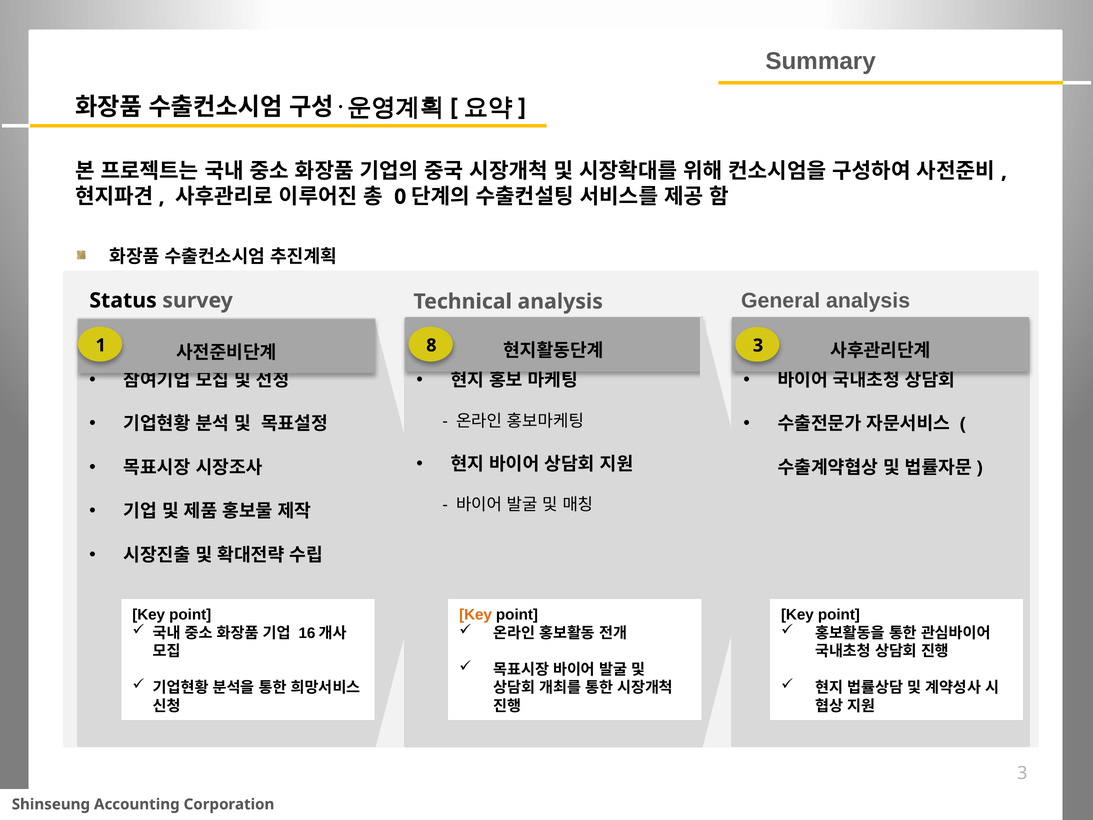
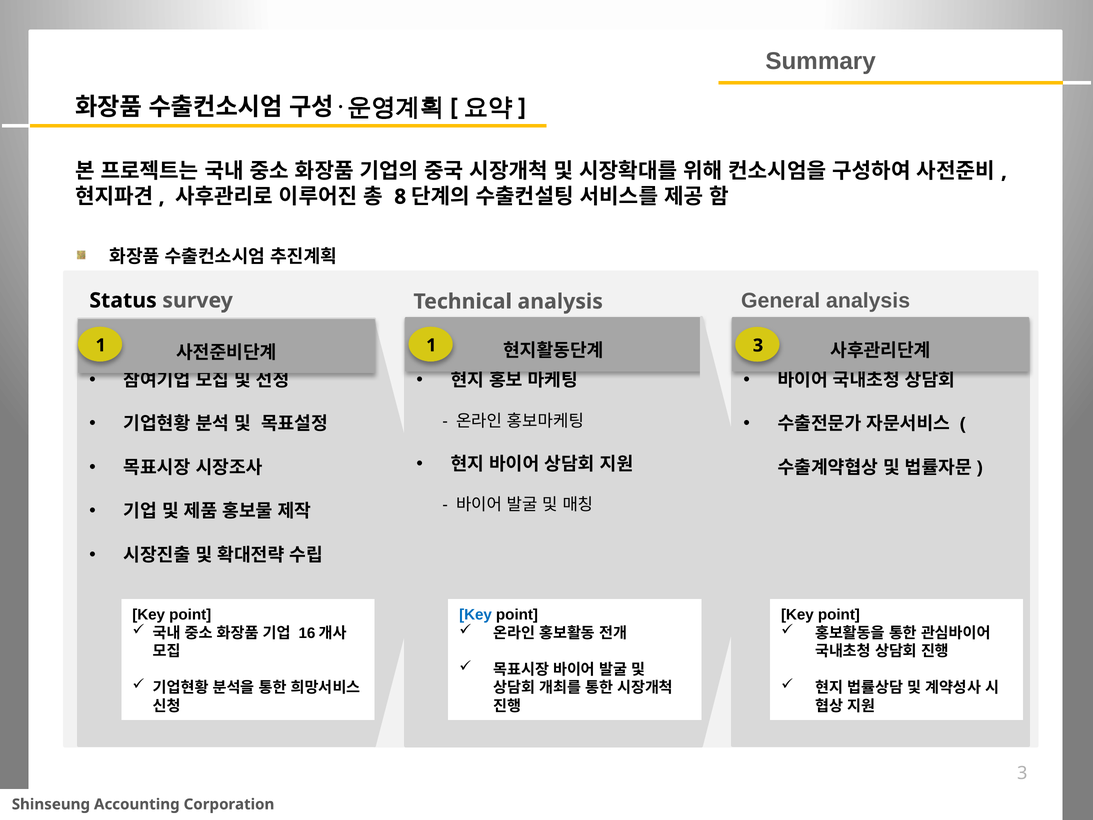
0: 0 -> 8
1 8: 8 -> 1
Key at (476, 615) colour: orange -> blue
